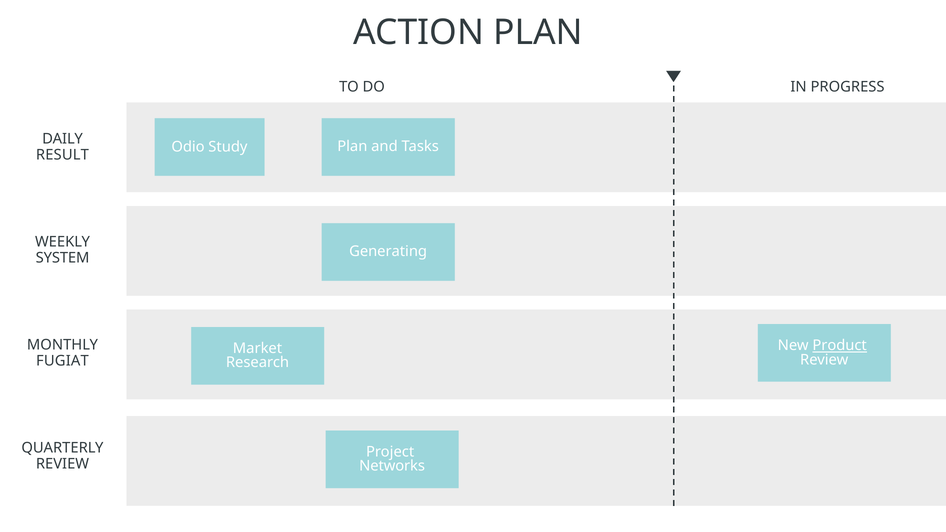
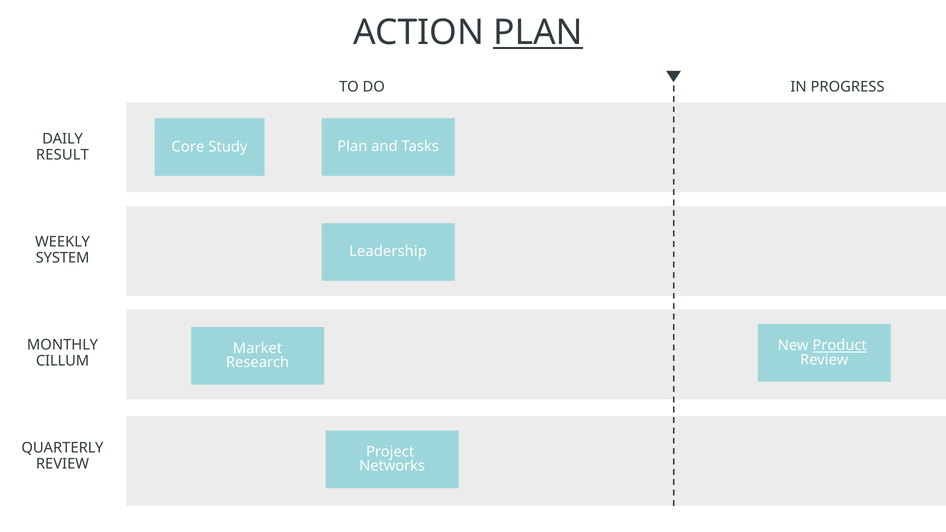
PLAN at (538, 33) underline: none -> present
Odio: Odio -> Core
Generating: Generating -> Leadership
FUGIAT: FUGIAT -> CILLUM
